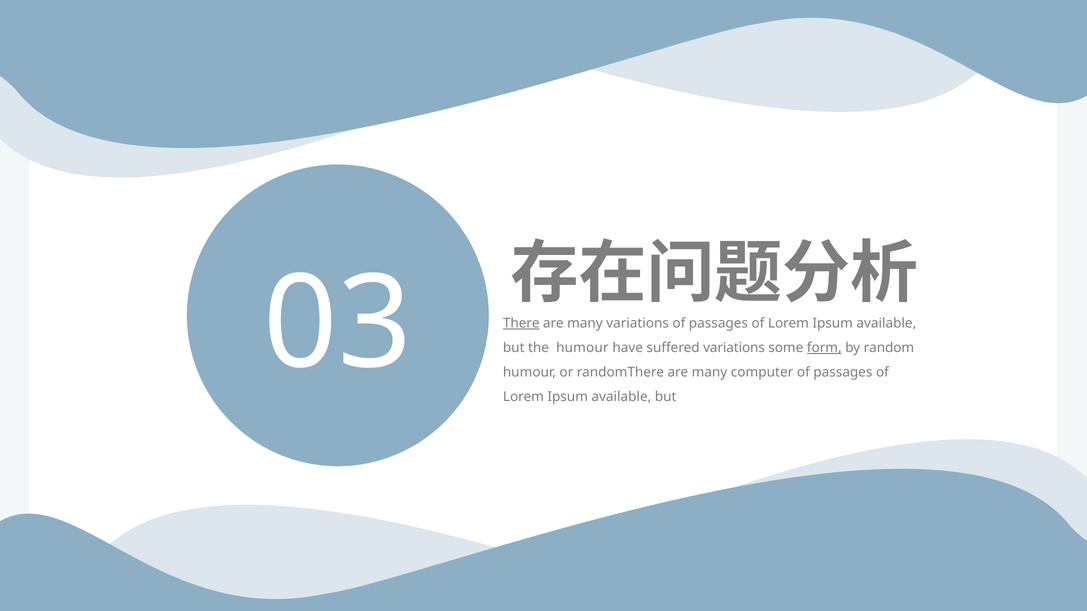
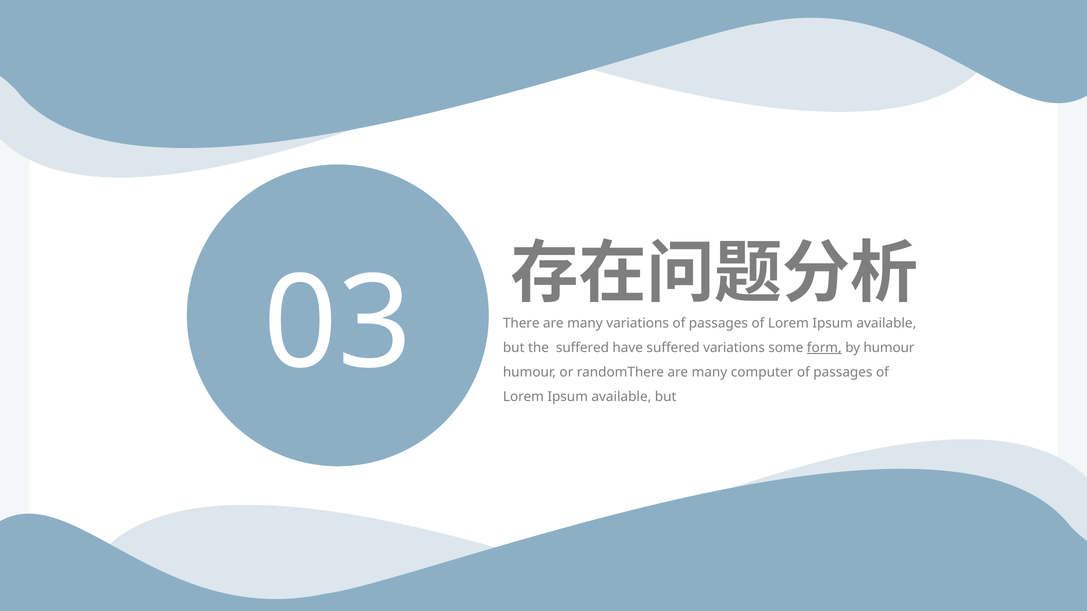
There underline: present -> none
the humour: humour -> suffered
by random: random -> humour
